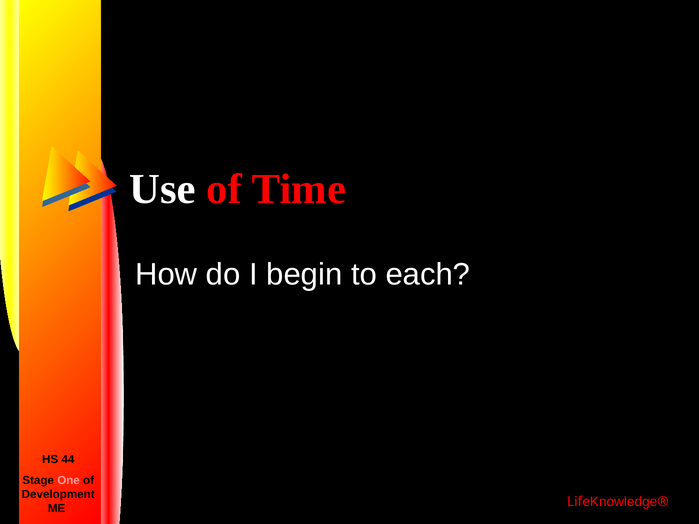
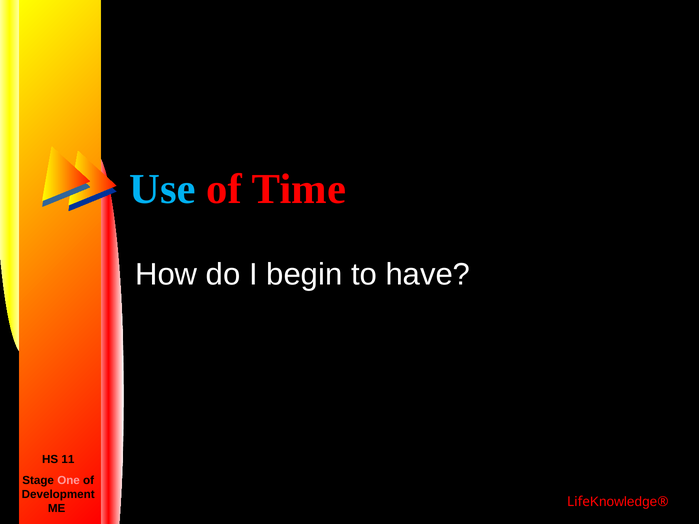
Use colour: white -> light blue
each: each -> have
44: 44 -> 11
